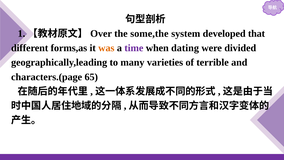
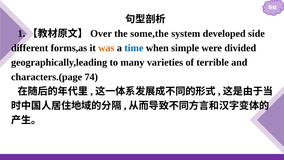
that: that -> side
time colour: purple -> blue
dating: dating -> simple
65: 65 -> 74
